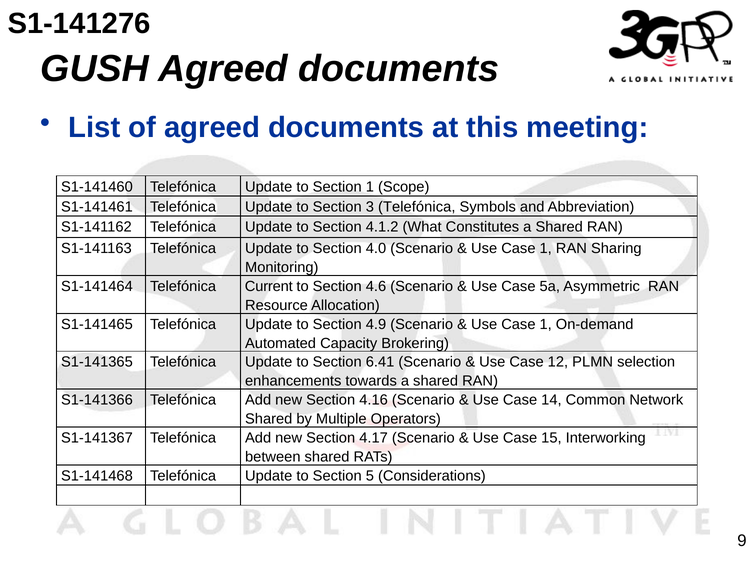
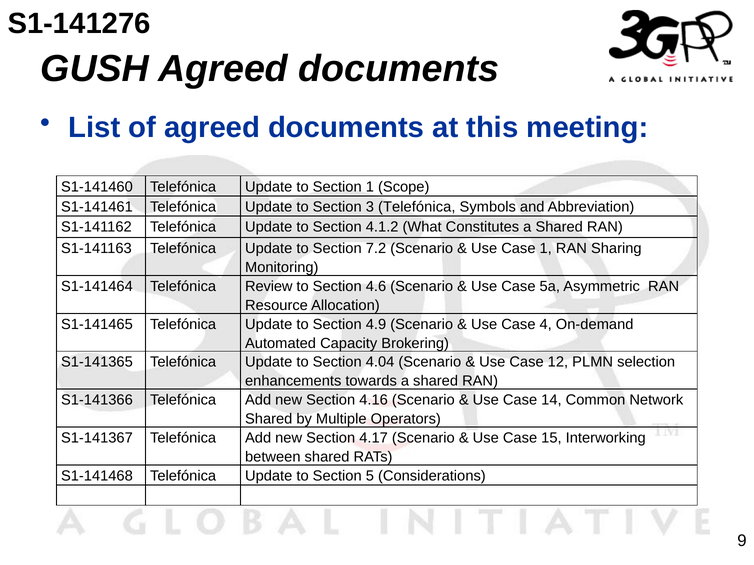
4.0: 4.0 -> 7.2
Current: Current -> Review
1 at (546, 325): 1 -> 4
6.41: 6.41 -> 4.04
